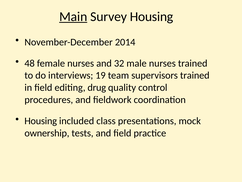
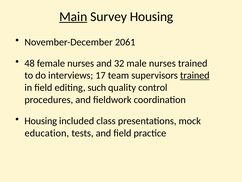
2014: 2014 -> 2061
19: 19 -> 17
trained at (195, 75) underline: none -> present
drug: drug -> such
ownership: ownership -> education
